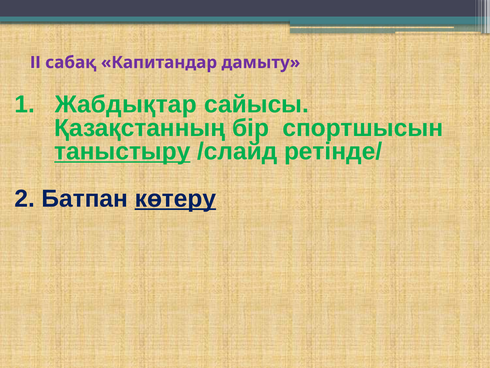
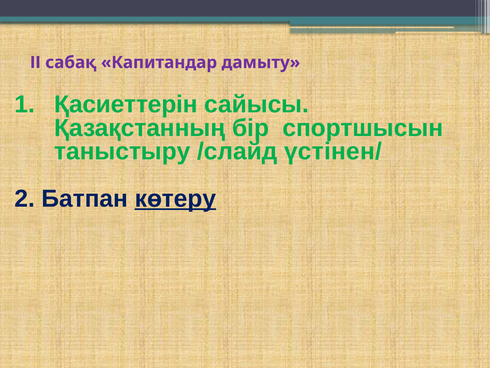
Жабдықтар: Жабдықтар -> Қасиеттерін
таныстыру underline: present -> none
ретінде/: ретінде/ -> үстінен/
